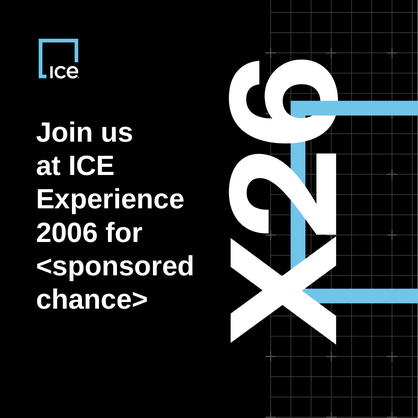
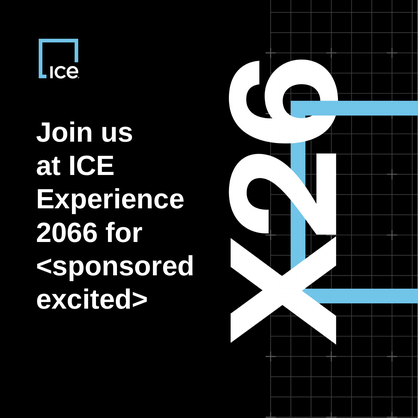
2006: 2006 -> 2066
chance>: chance> -> excited>
